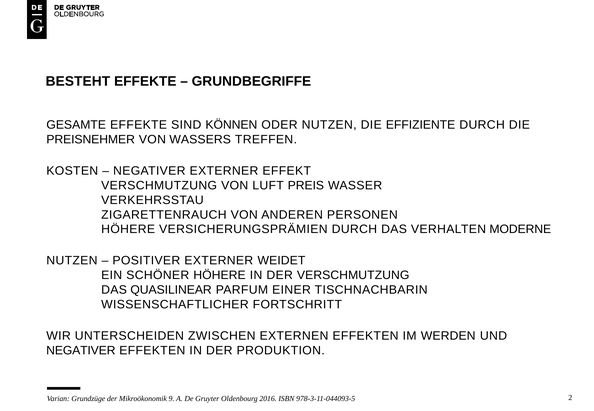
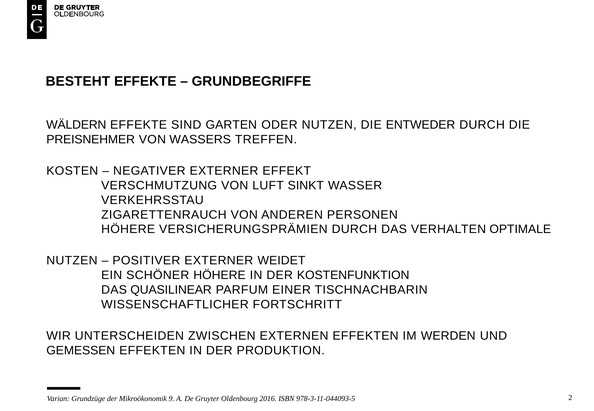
GESAMTE: GESAMTE -> WÄLDERN
KÖNNEN: KÖNNEN -> GARTEN
EFFIZIENTE: EFFIZIENTE -> ENTWEDER
PREIS: PREIS -> SINKT
MODERNE: MODERNE -> OPTIMALE
DER VERSCHMUTZUNG: VERSCHMUTZUNG -> KOSTENFUNKTION
NEGATIVER at (81, 351): NEGATIVER -> GEMESSEN
